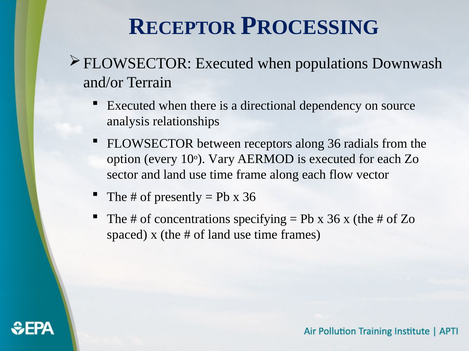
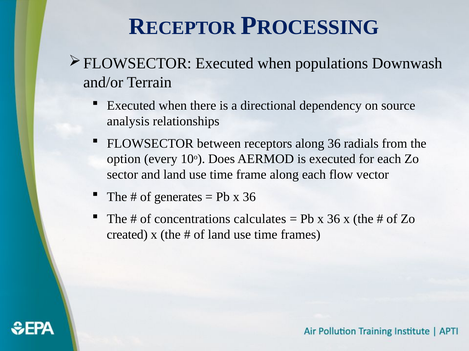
Vary: Vary -> Does
presently: presently -> generates
specifying: specifying -> calculates
spaced: spaced -> created
